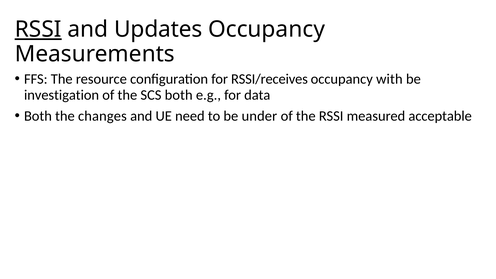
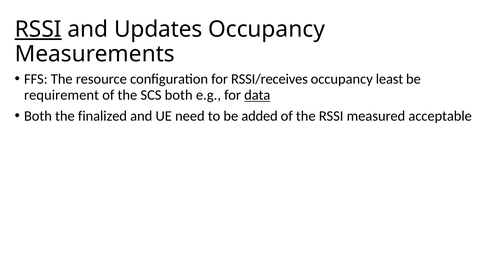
with: with -> least
investigation: investigation -> requirement
data underline: none -> present
changes: changes -> finalized
under: under -> added
